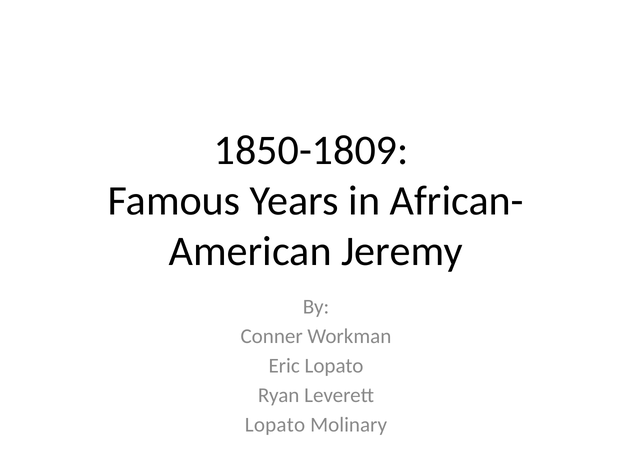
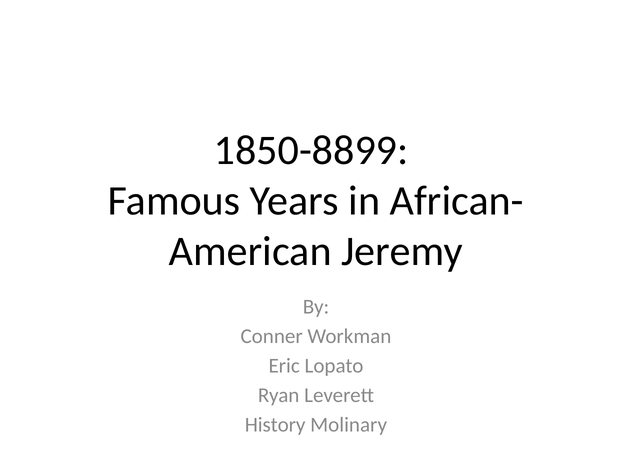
1850-1809: 1850-1809 -> 1850-8899
Lopato at (275, 425): Lopato -> History
